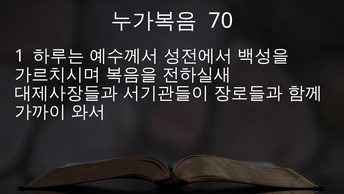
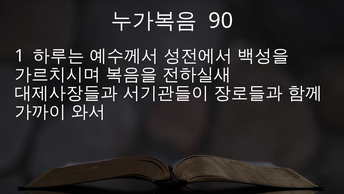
70: 70 -> 90
